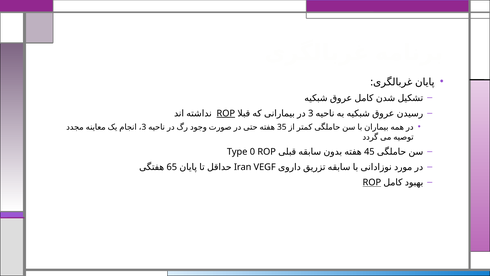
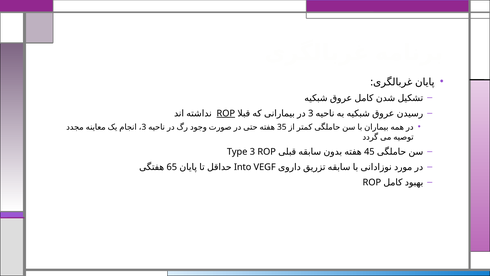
Type 0: 0 -> 3
Iran: Iran -> Into
ROP at (372, 182) underline: present -> none
